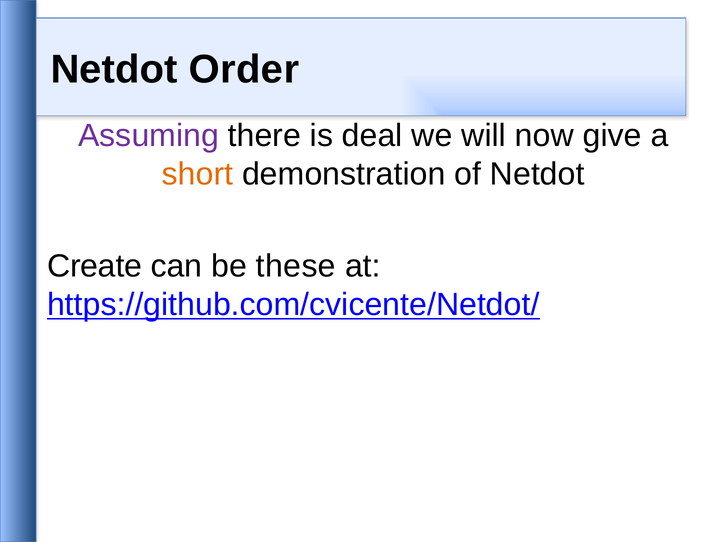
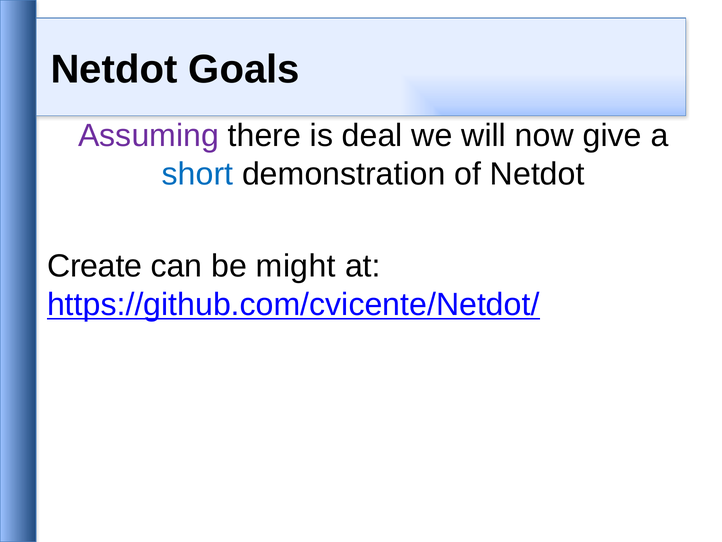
Order: Order -> Goals
short colour: orange -> blue
these: these -> might
